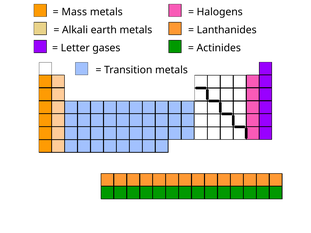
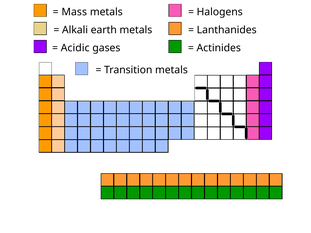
Letter: Letter -> Acidic
